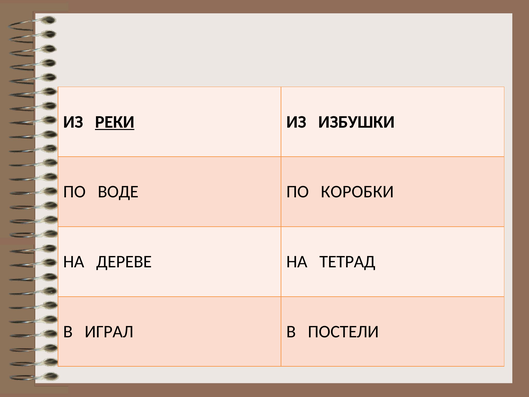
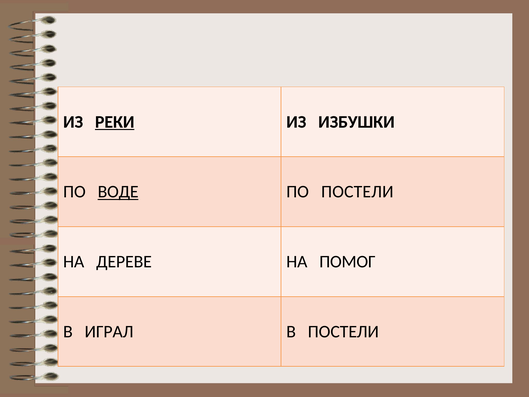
ВОДЕ underline: none -> present
ПО КОРОБКИ: КОРОБКИ -> ПОСТЕЛИ
ТЕТРАД: ТЕТРАД -> ПОМОГ
